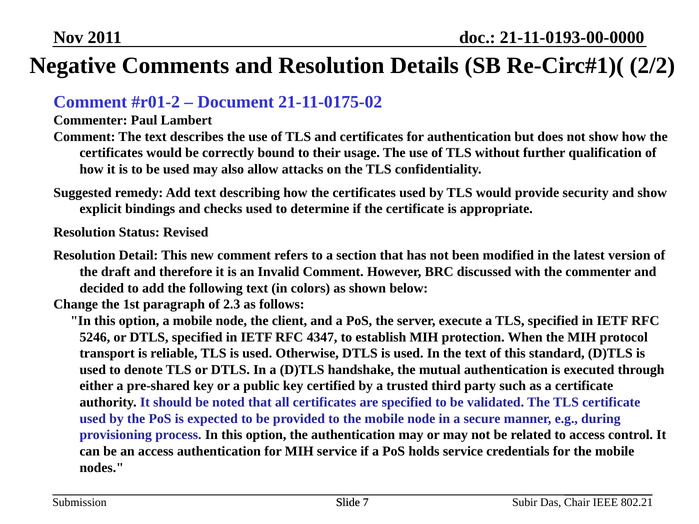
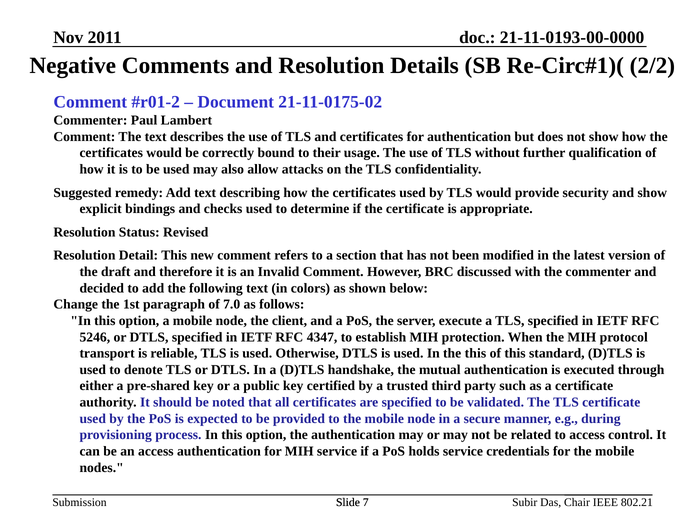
2.3: 2.3 -> 7.0
In the text: text -> this
